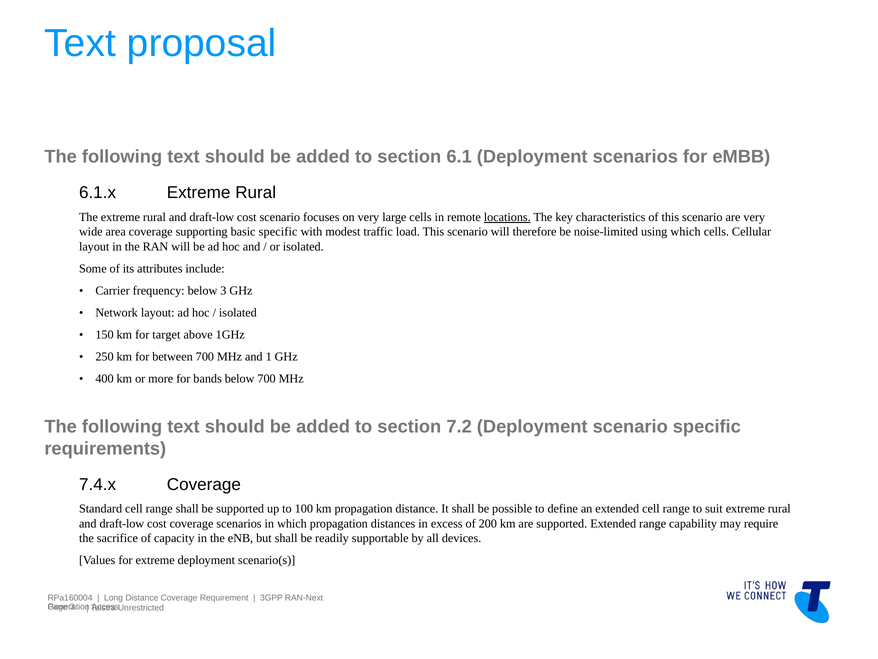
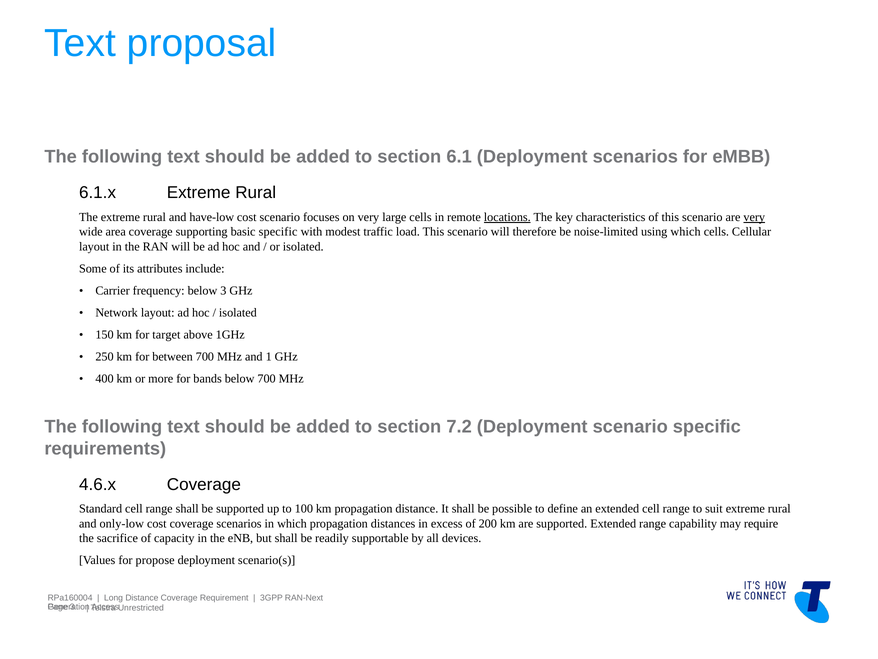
draft-low at (212, 217): draft-low -> have-low
very at (754, 217) underline: none -> present
7.4.x: 7.4.x -> 4.6.x
draft-low at (122, 523): draft-low -> only-low
for extreme: extreme -> propose
